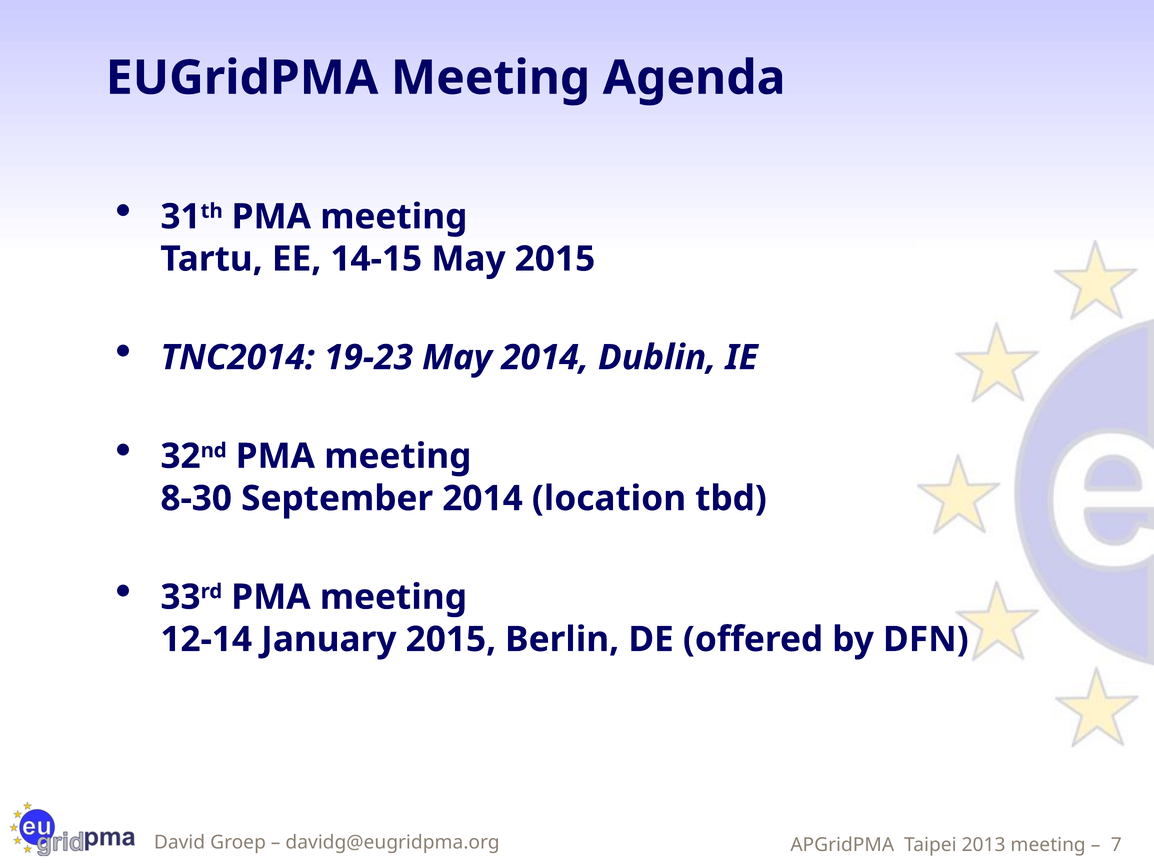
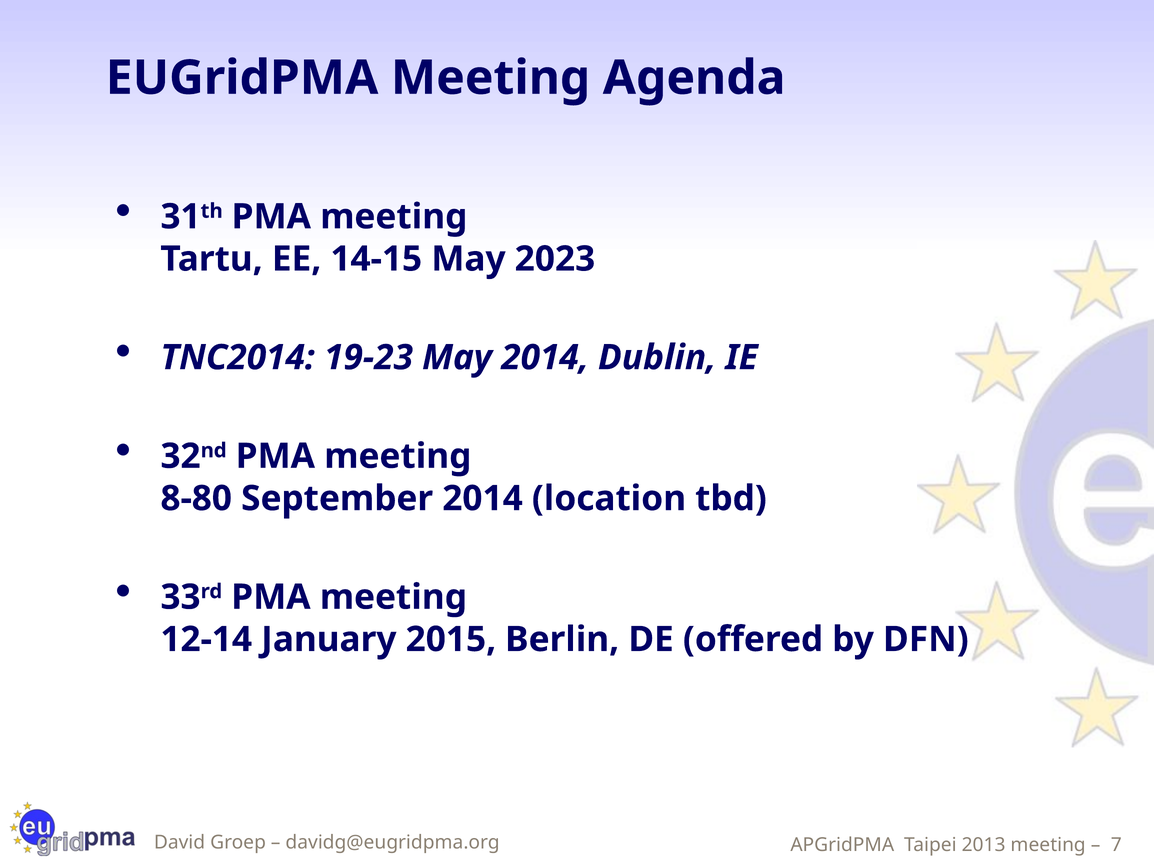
May 2015: 2015 -> 2023
8-30: 8-30 -> 8-80
